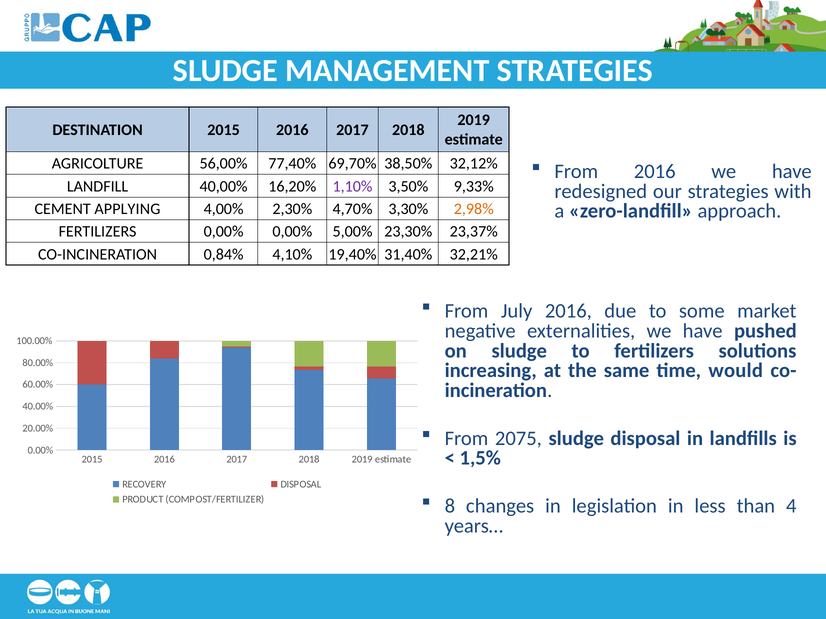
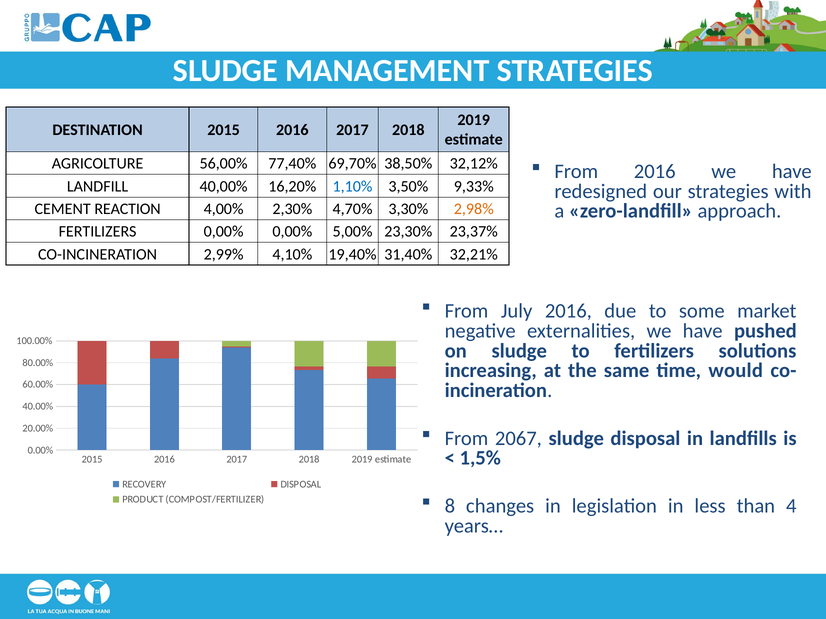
1,10% colour: purple -> blue
APPLYING: APPLYING -> REACTION
0,84%: 0,84% -> 2,99%
2075: 2075 -> 2067
